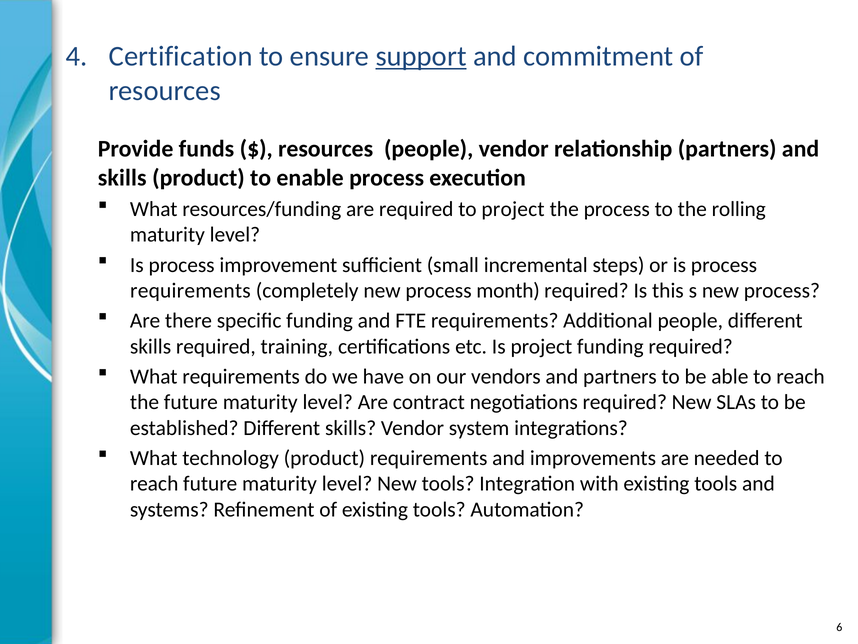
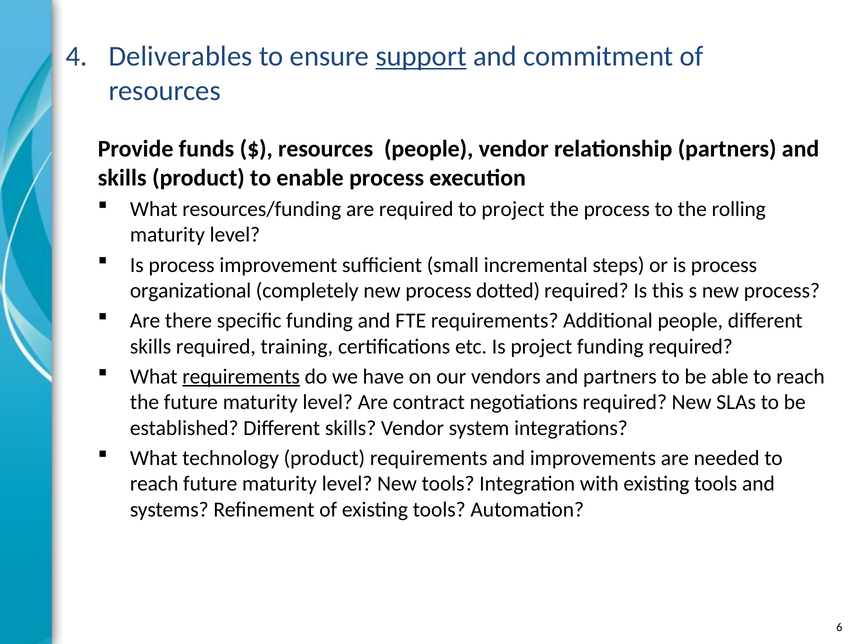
Certification: Certification -> Deliverables
requirements at (190, 290): requirements -> organizational
month: month -> dotted
requirements at (241, 376) underline: none -> present
